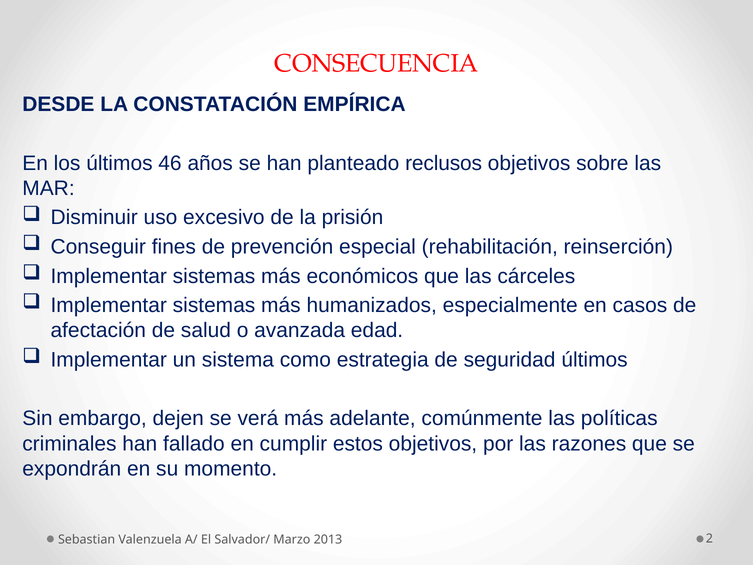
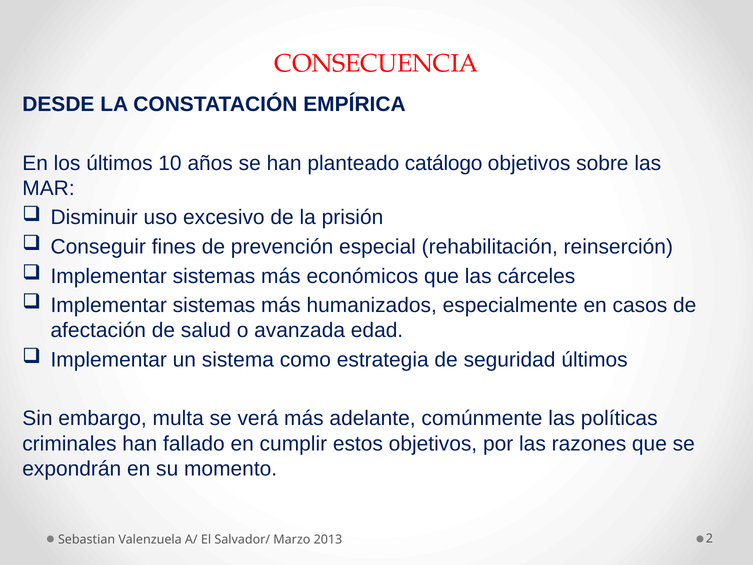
46: 46 -> 10
reclusos: reclusos -> catálogo
dejen: dejen -> multa
